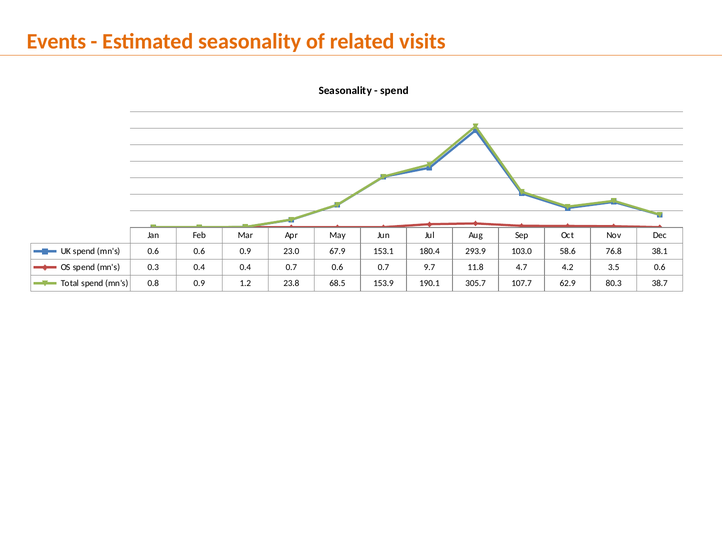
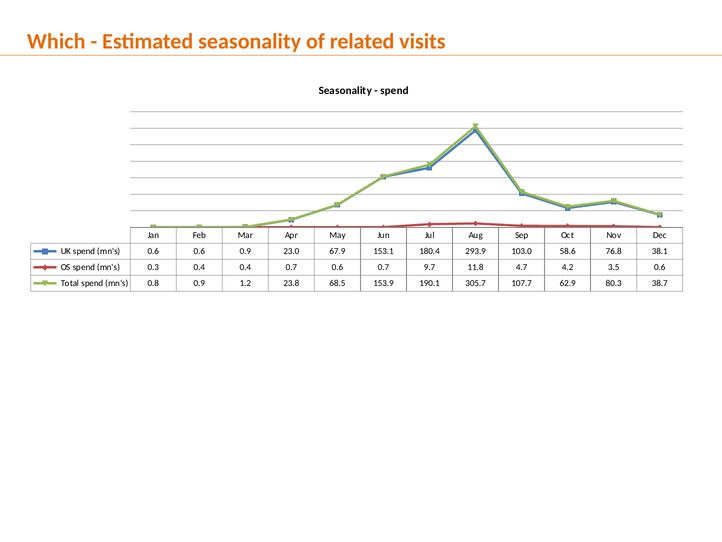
Events: Events -> Which
